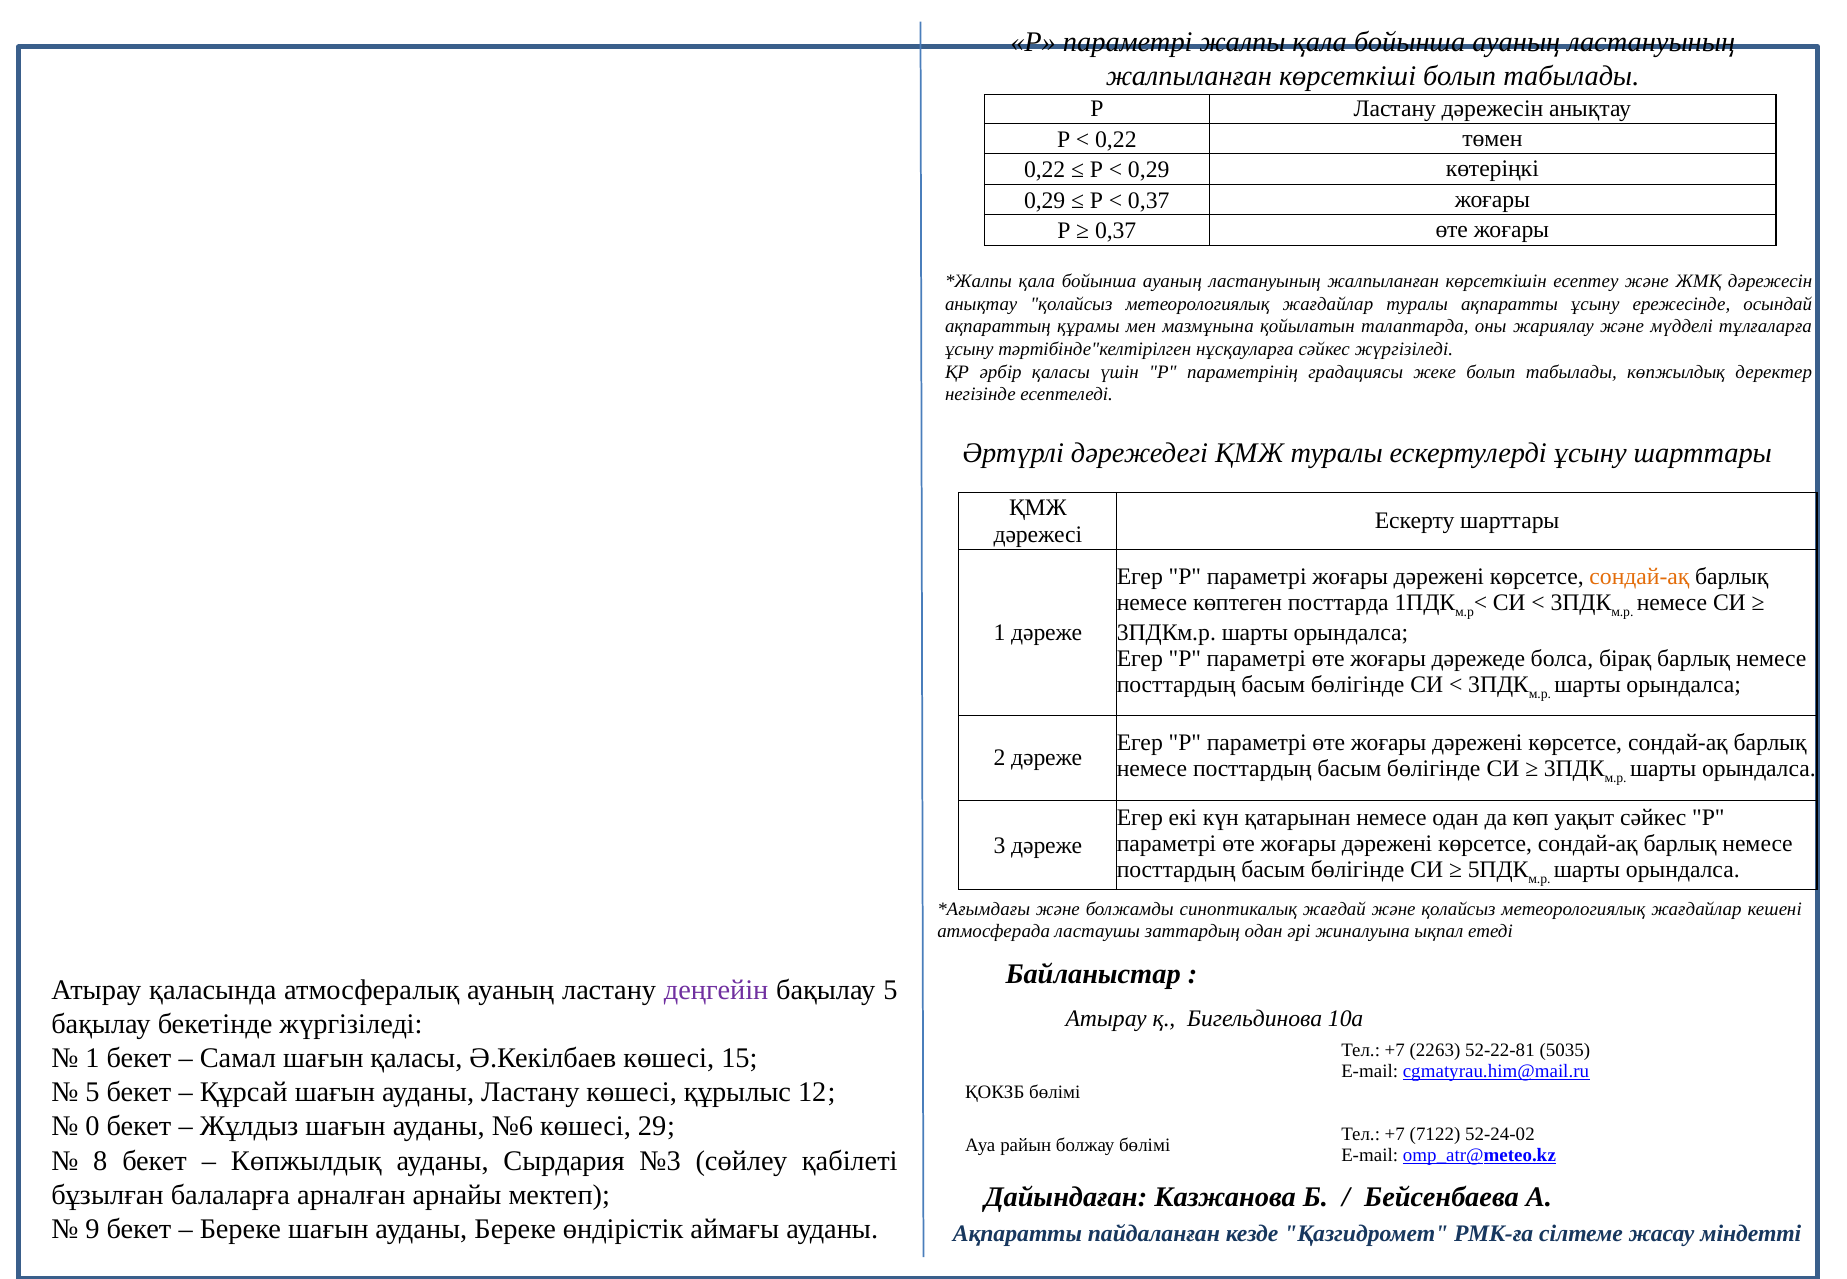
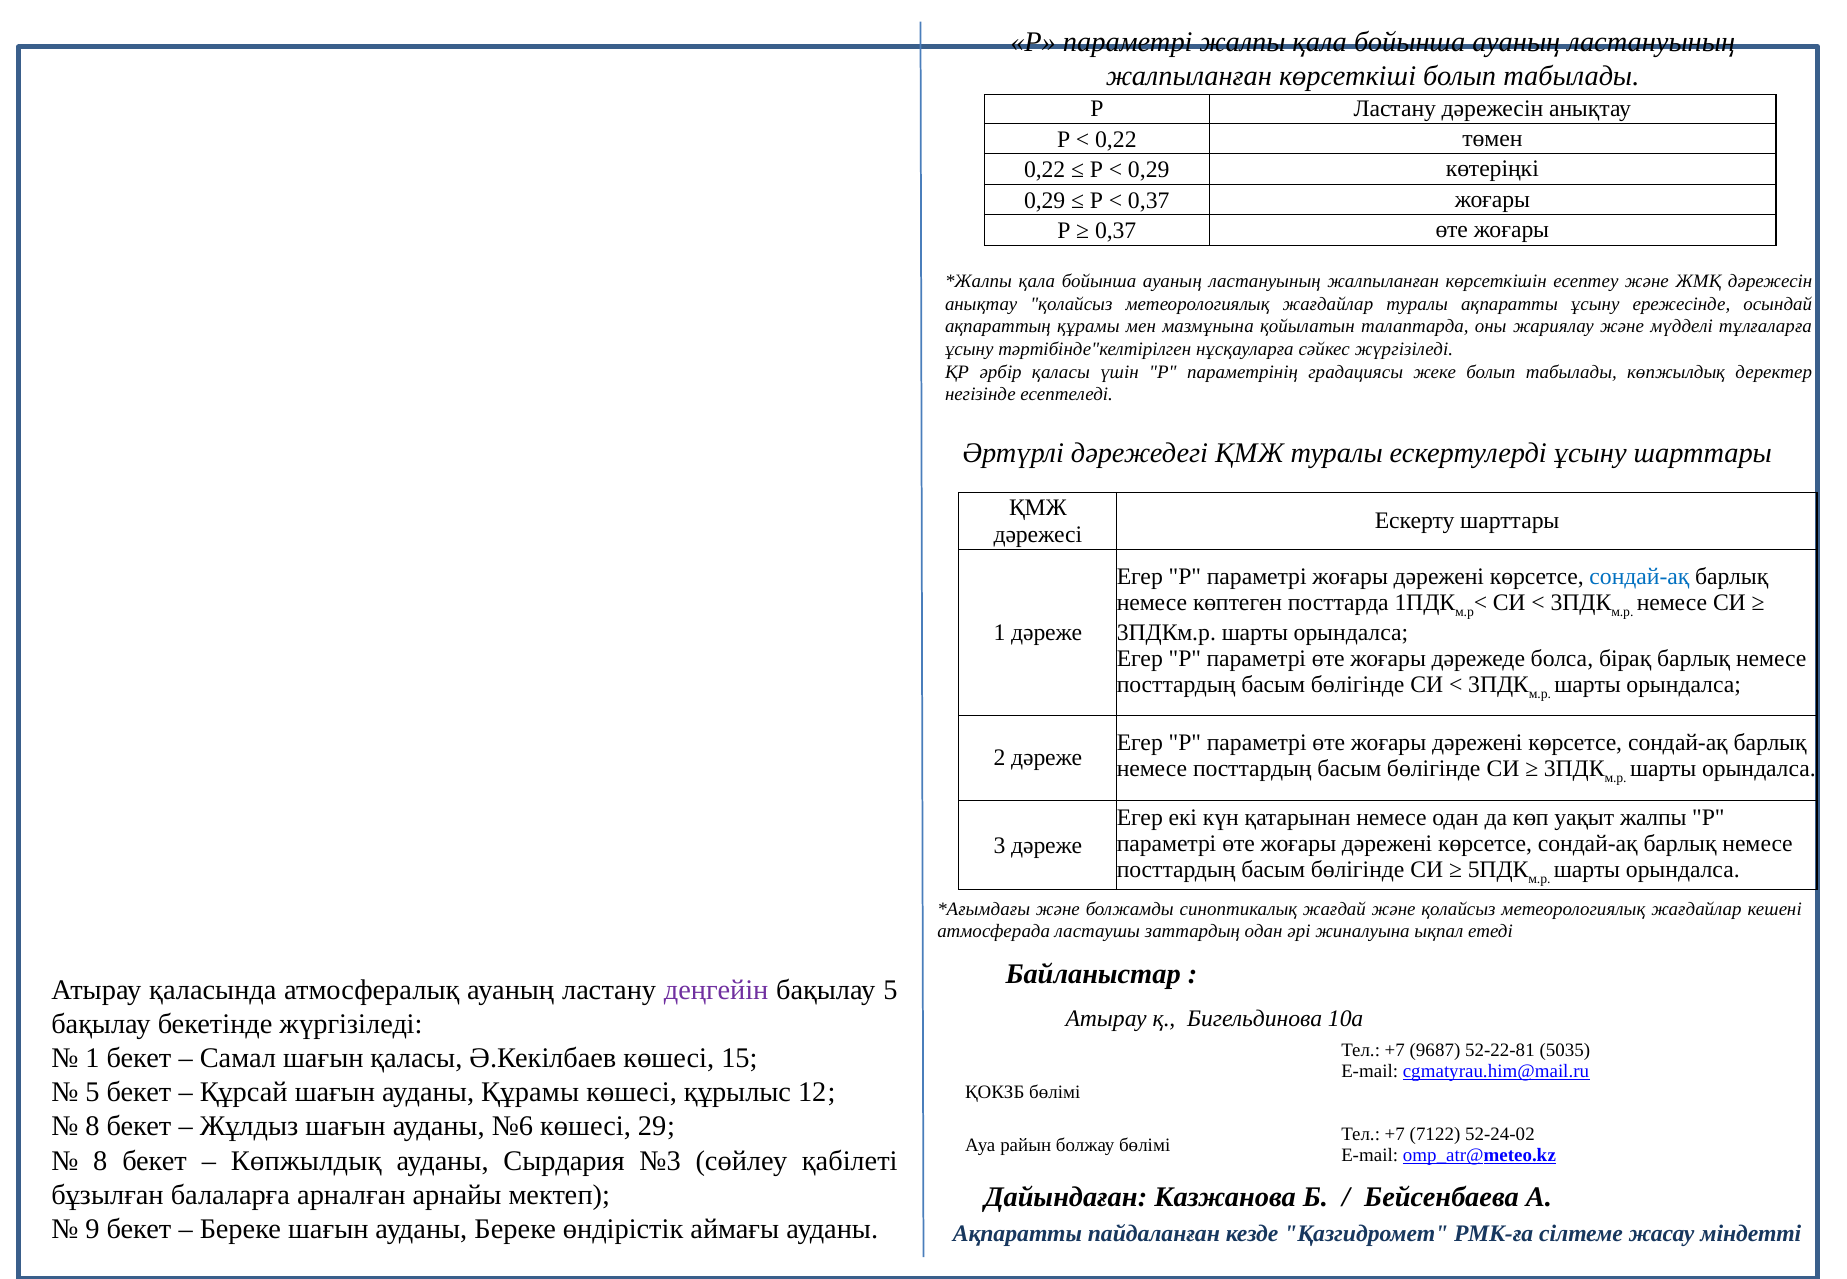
сондай-ақ at (1639, 576) colour: orange -> blue
уақыт сәйкес: сәйкес -> жалпы
2263: 2263 -> 9687
ауданы Ластану: Ластану -> Құрамы
0 at (93, 1126): 0 -> 8
